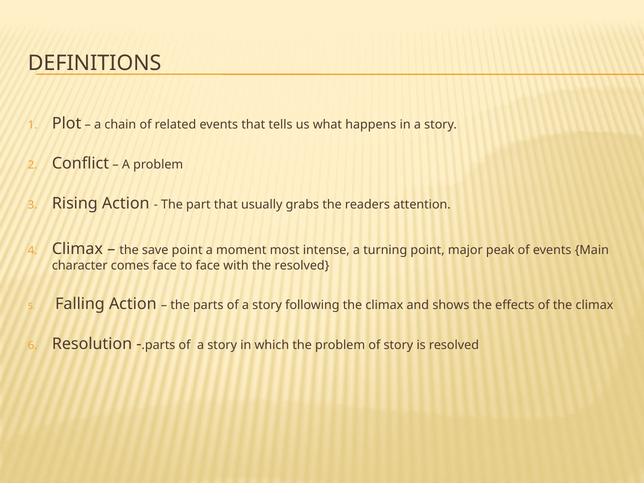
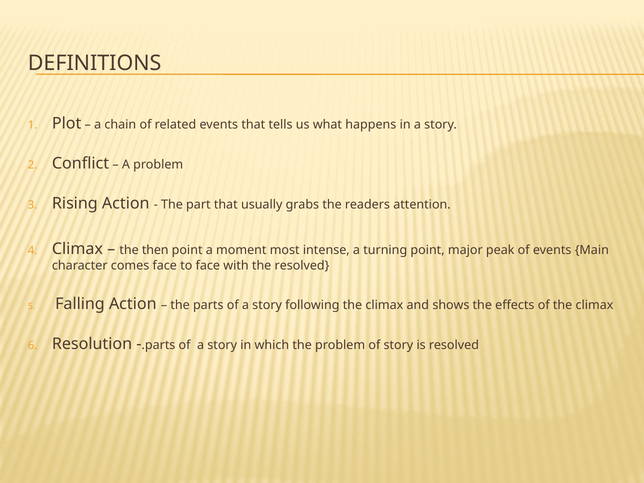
save: save -> then
